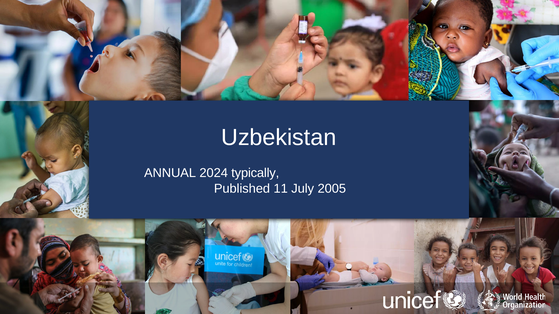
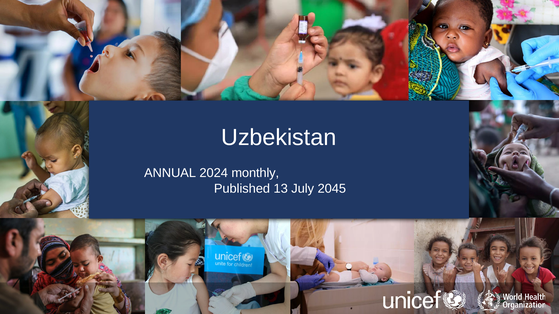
typically: typically -> monthly
11: 11 -> 13
2005: 2005 -> 2045
